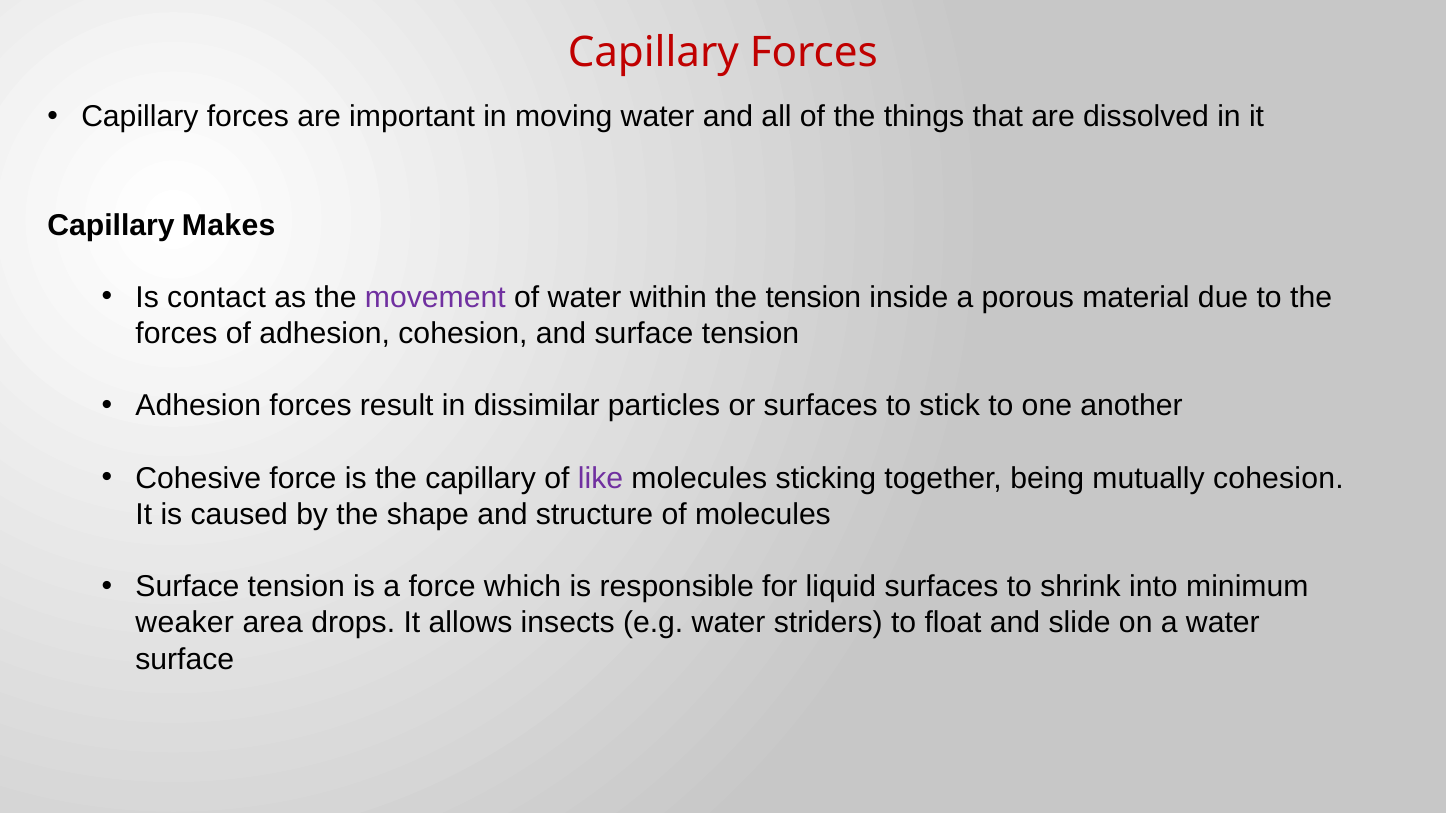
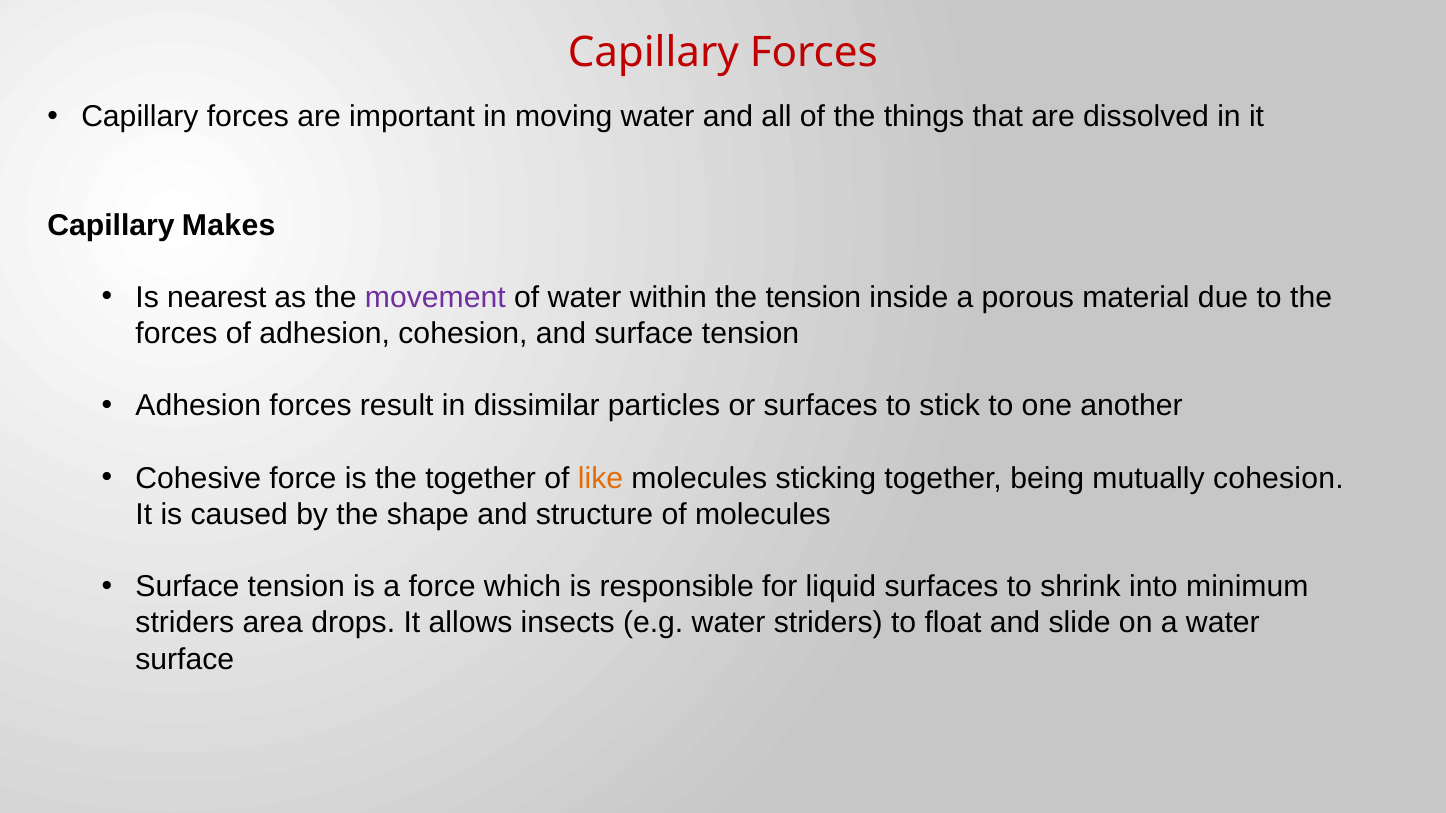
contact: contact -> nearest
the capillary: capillary -> together
like colour: purple -> orange
weaker at (185, 623): weaker -> striders
